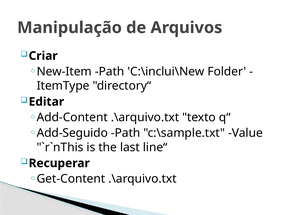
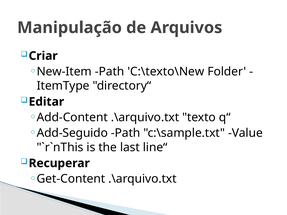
C:\inclui\New: C:\inclui\New -> C:\texto\New
